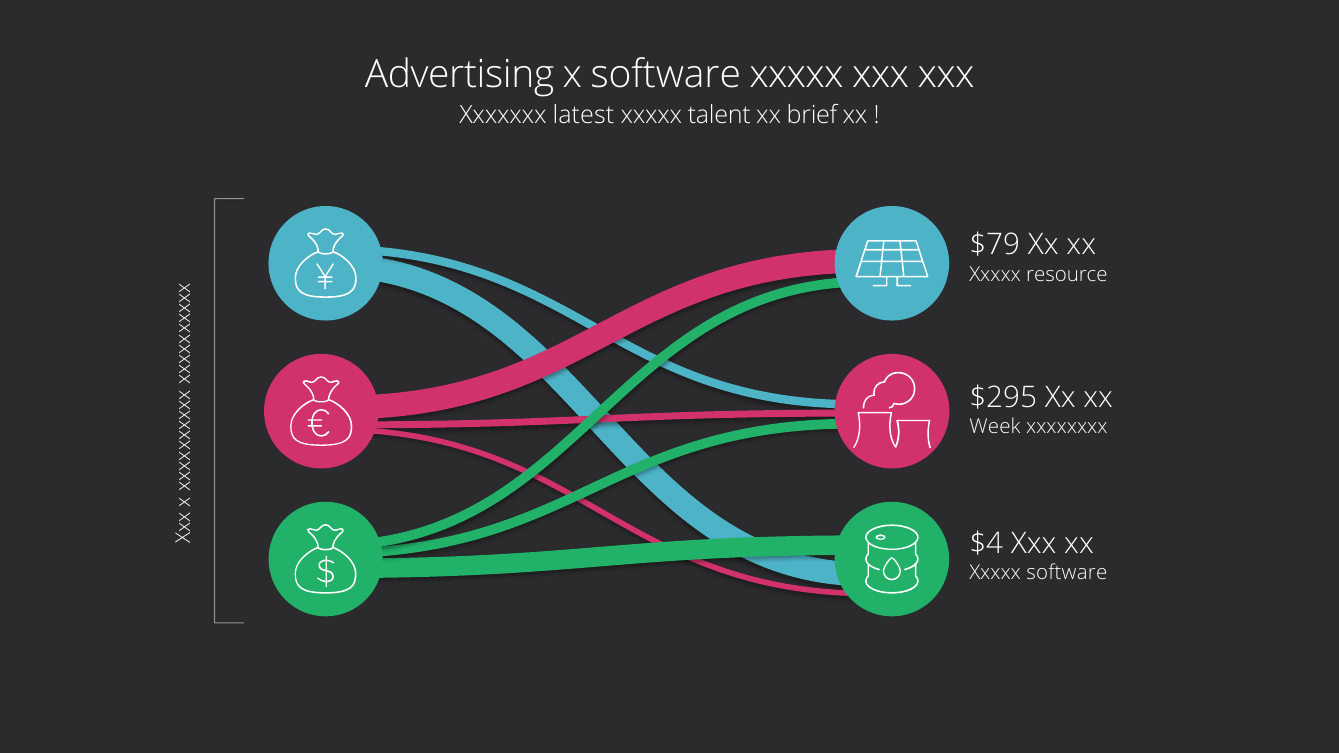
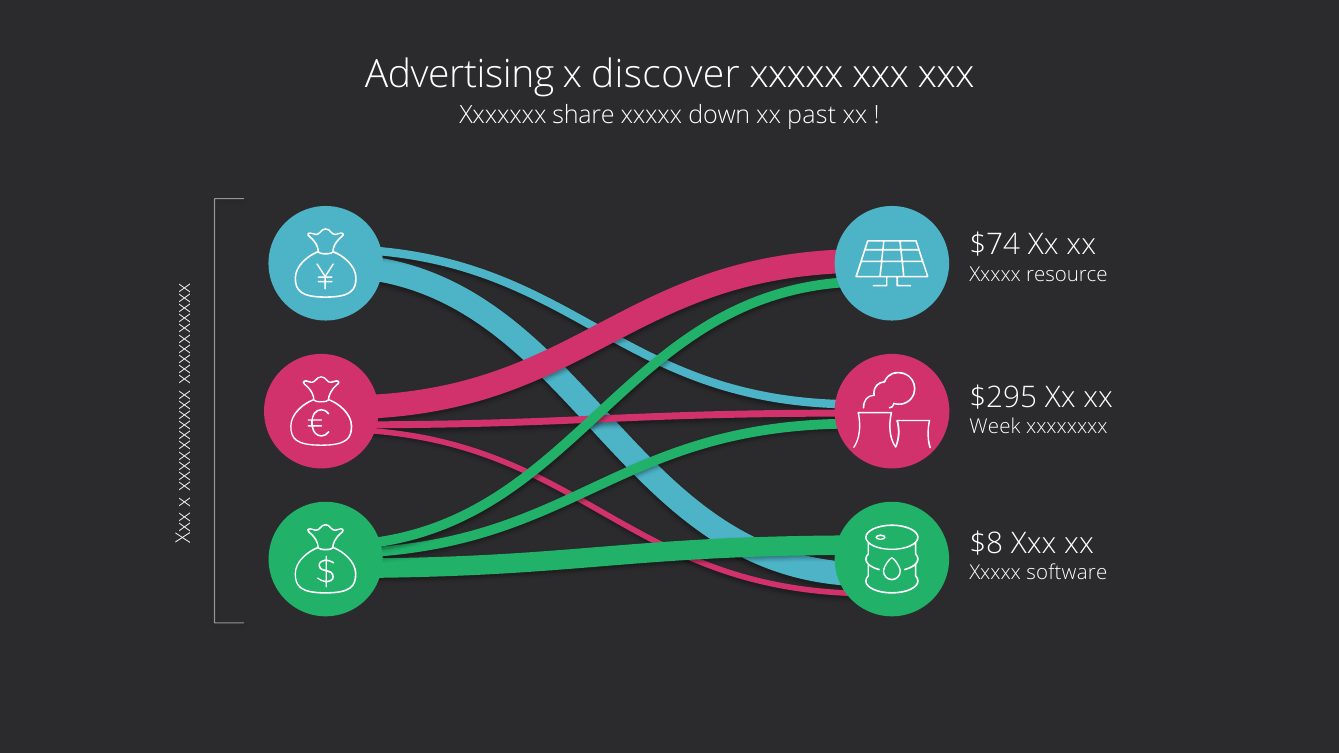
x software: software -> discover
latest: latest -> share
talent: talent -> down
brief: brief -> past
$79: $79 -> $74
$4: $4 -> $8
